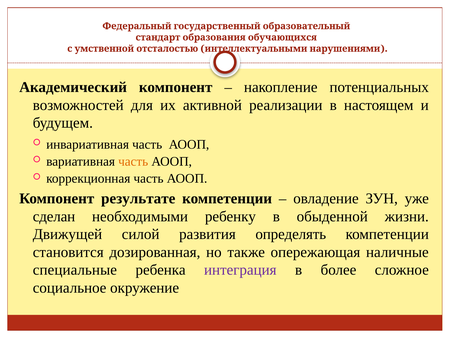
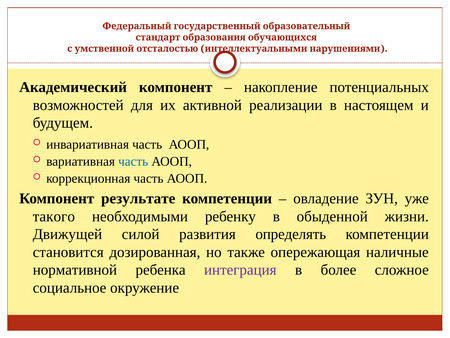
часть at (133, 161) colour: orange -> blue
сделан: сделан -> такого
специальные: специальные -> нормативной
